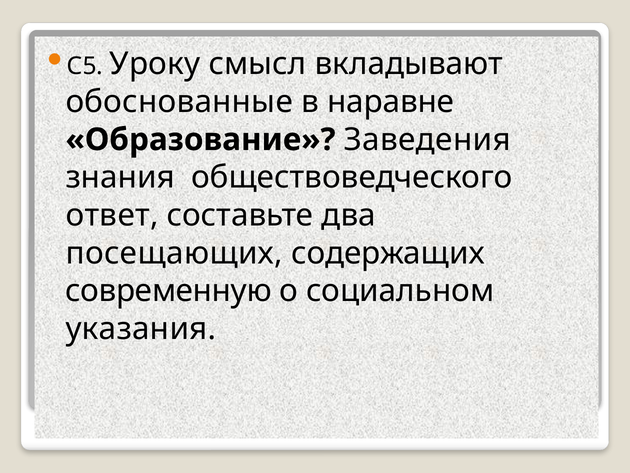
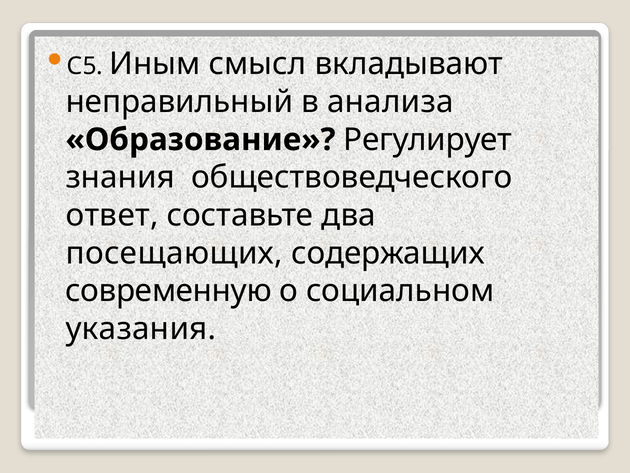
Уроку: Уроку -> Иным
обоснованные: обоснованные -> неправильный
наравне: наравне -> анализа
Заведения: Заведения -> Регулирует
